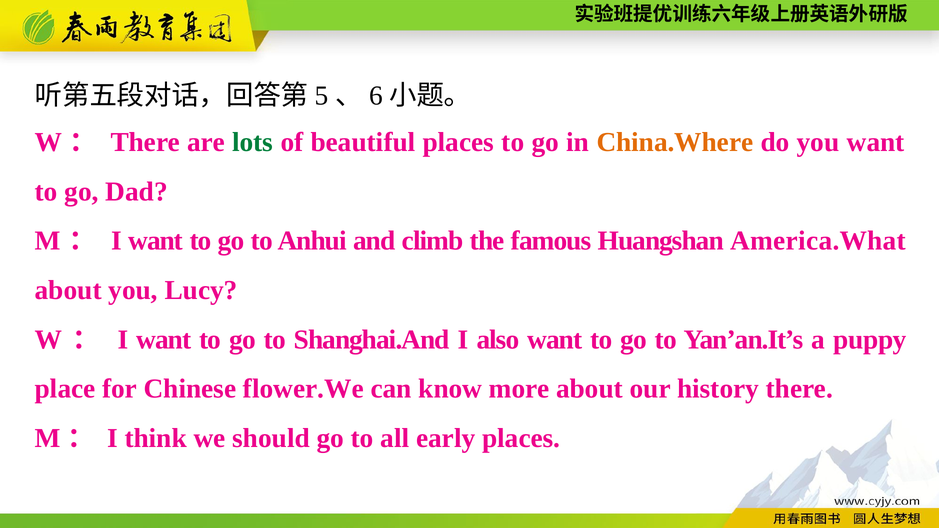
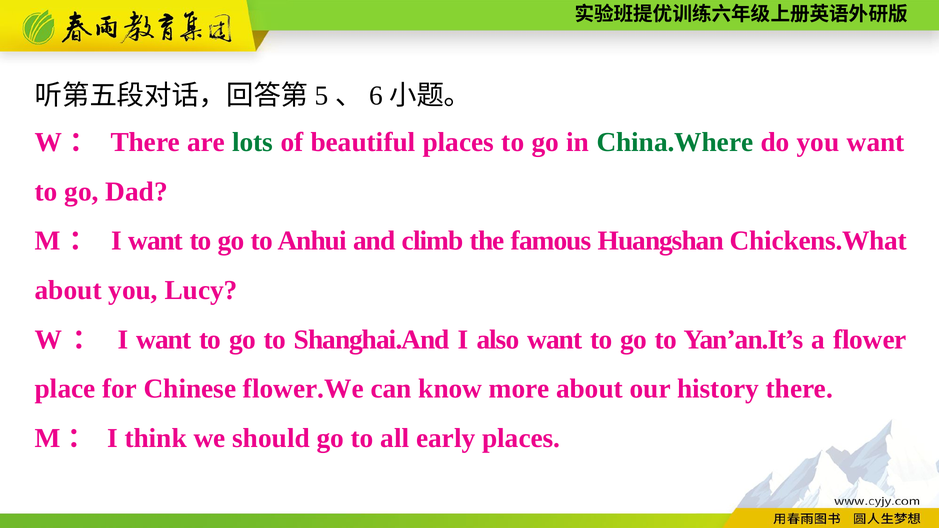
China.Where colour: orange -> green
America.What: America.What -> Chickens.What
puppy: puppy -> flower
